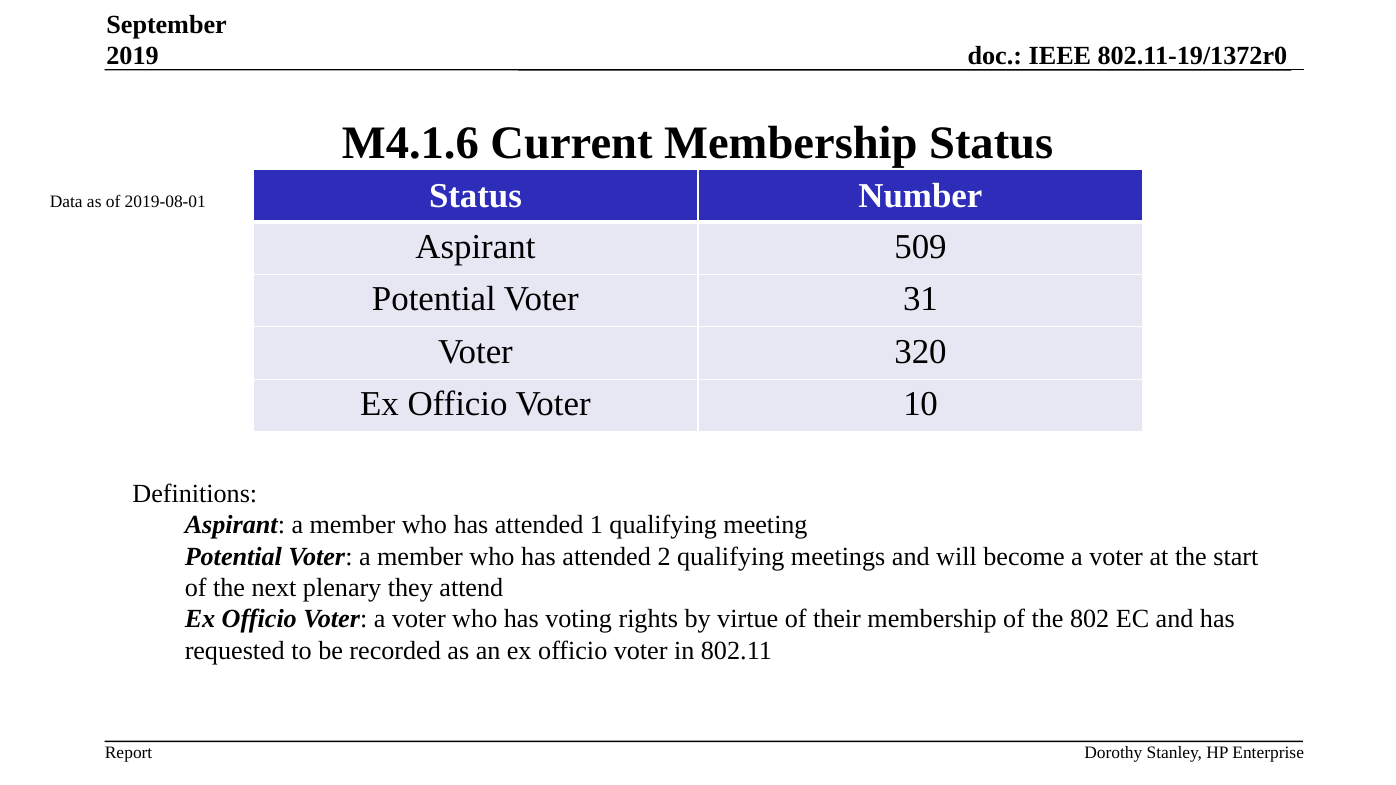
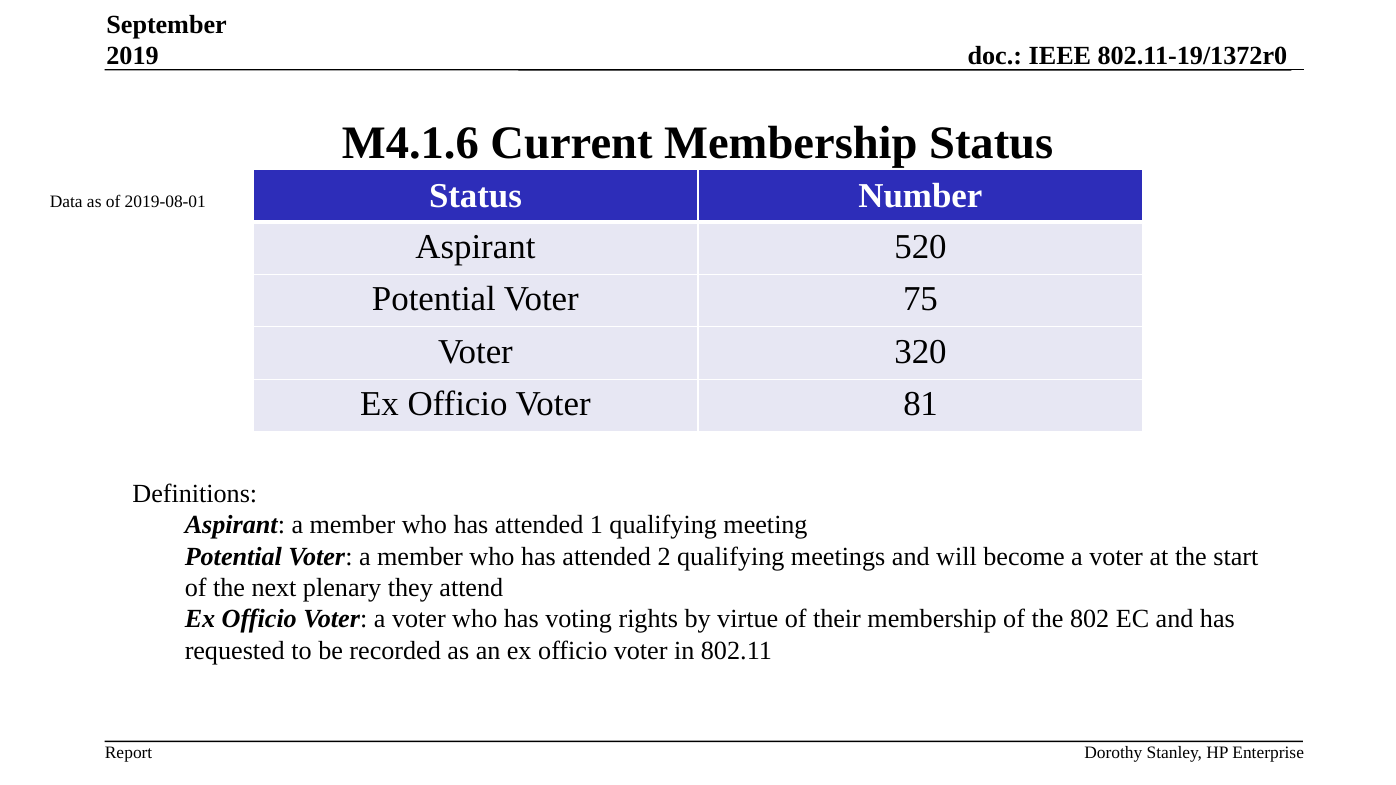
509: 509 -> 520
31: 31 -> 75
10: 10 -> 81
